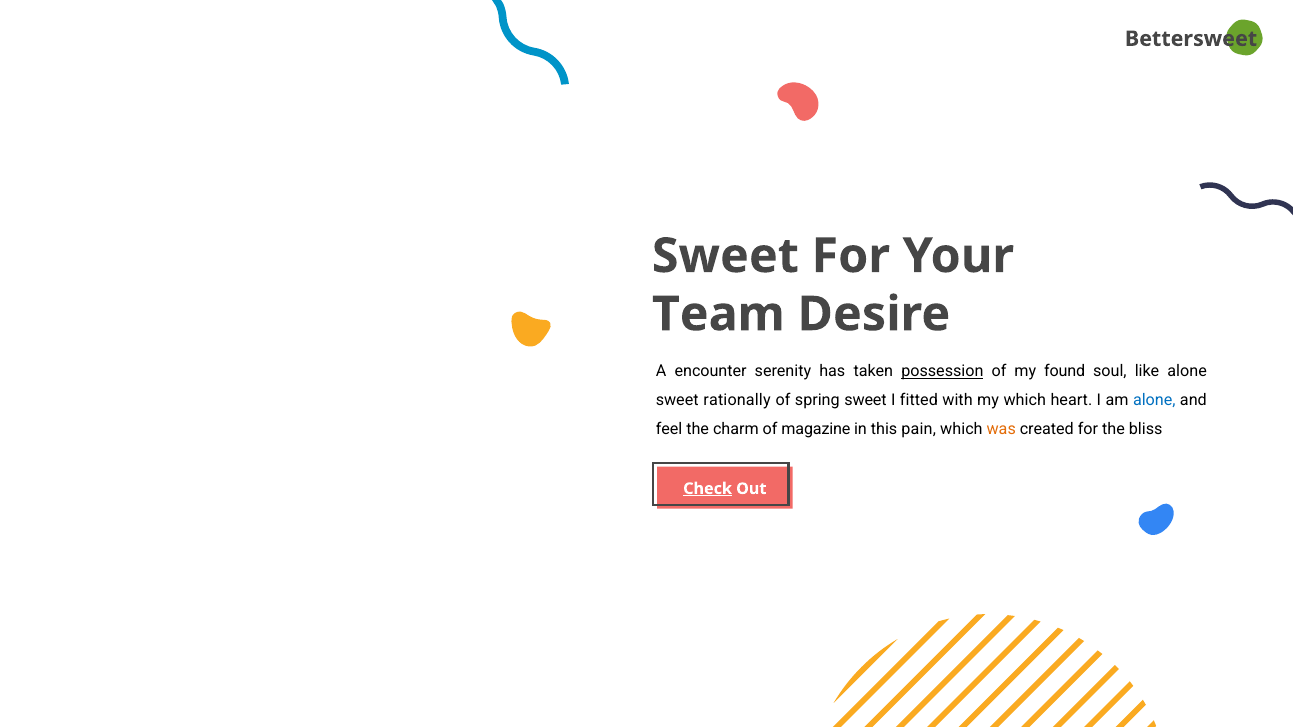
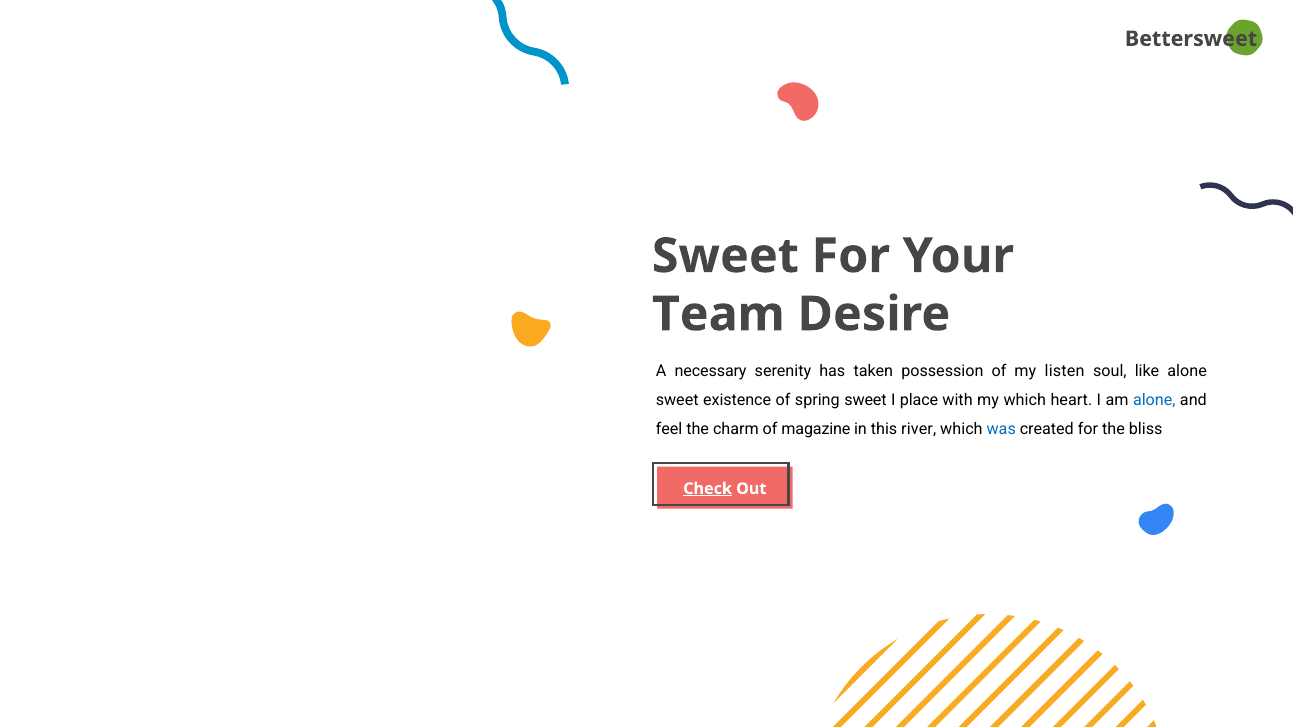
encounter: encounter -> necessary
possession underline: present -> none
found: found -> listen
rationally: rationally -> existence
fitted: fitted -> place
pain: pain -> river
was colour: orange -> blue
